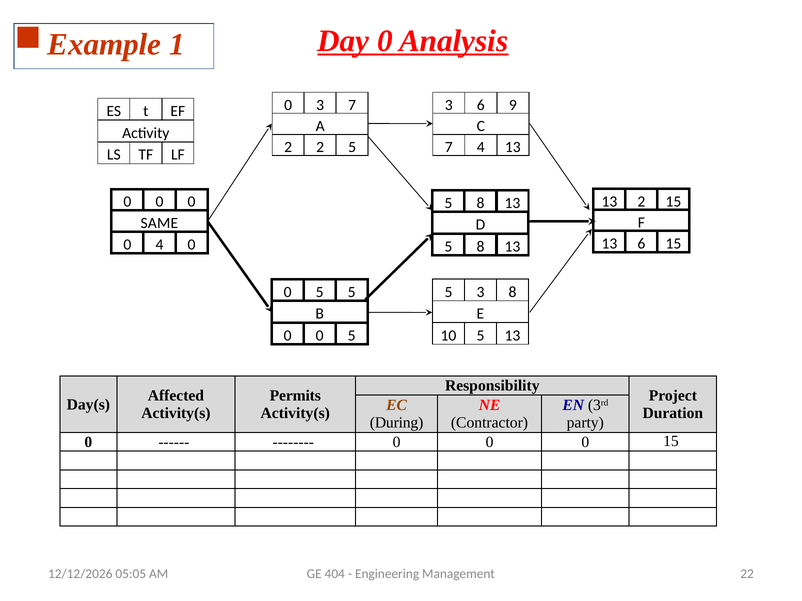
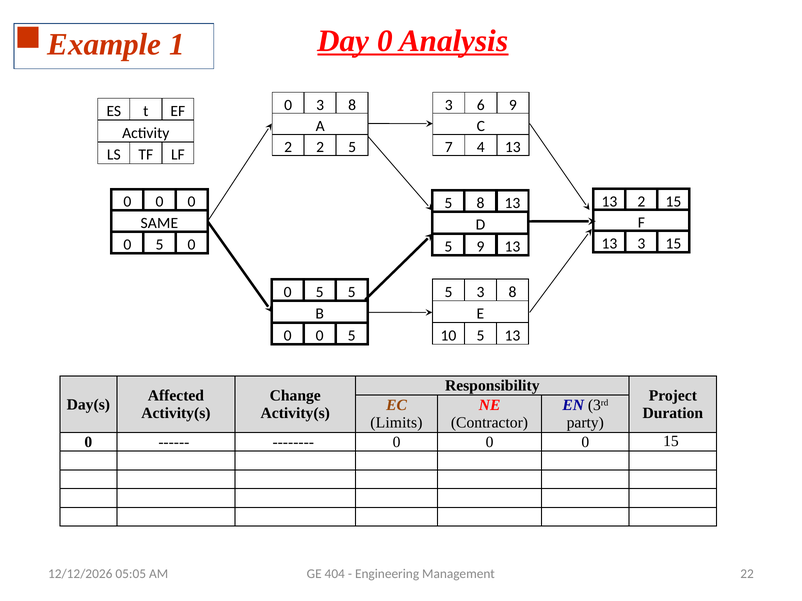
0 3 7: 7 -> 8
13 6: 6 -> 3
4 at (159, 245): 4 -> 5
8 at (480, 247): 8 -> 9
Permits: Permits -> Change
During: During -> Limits
